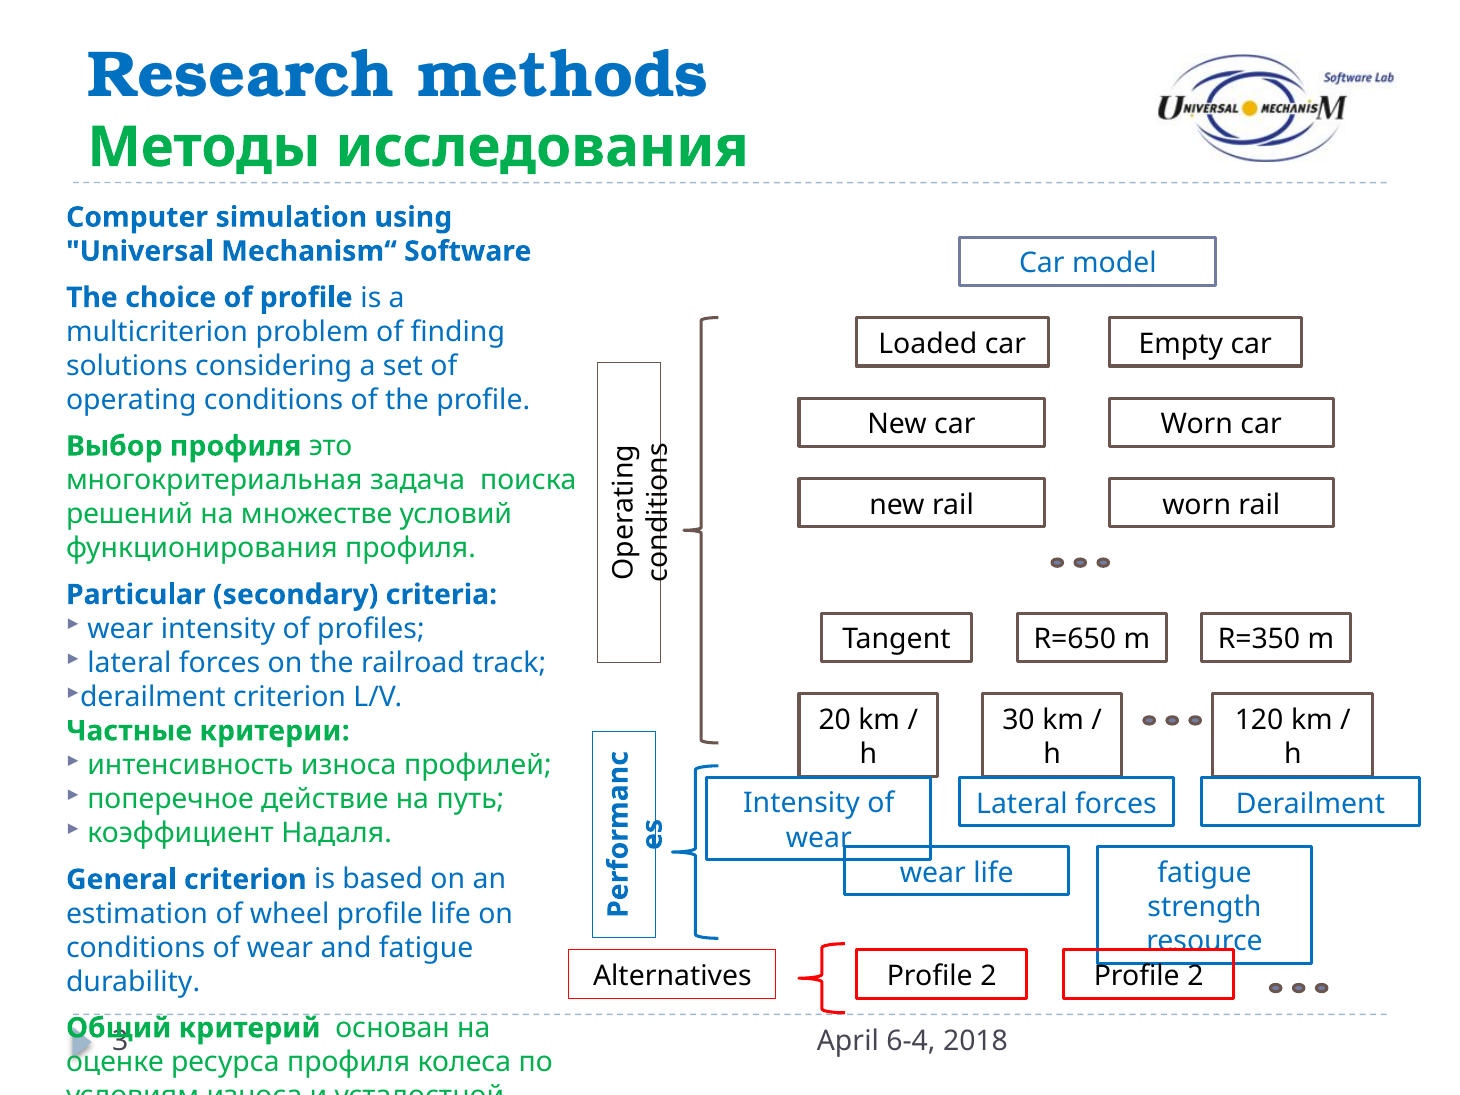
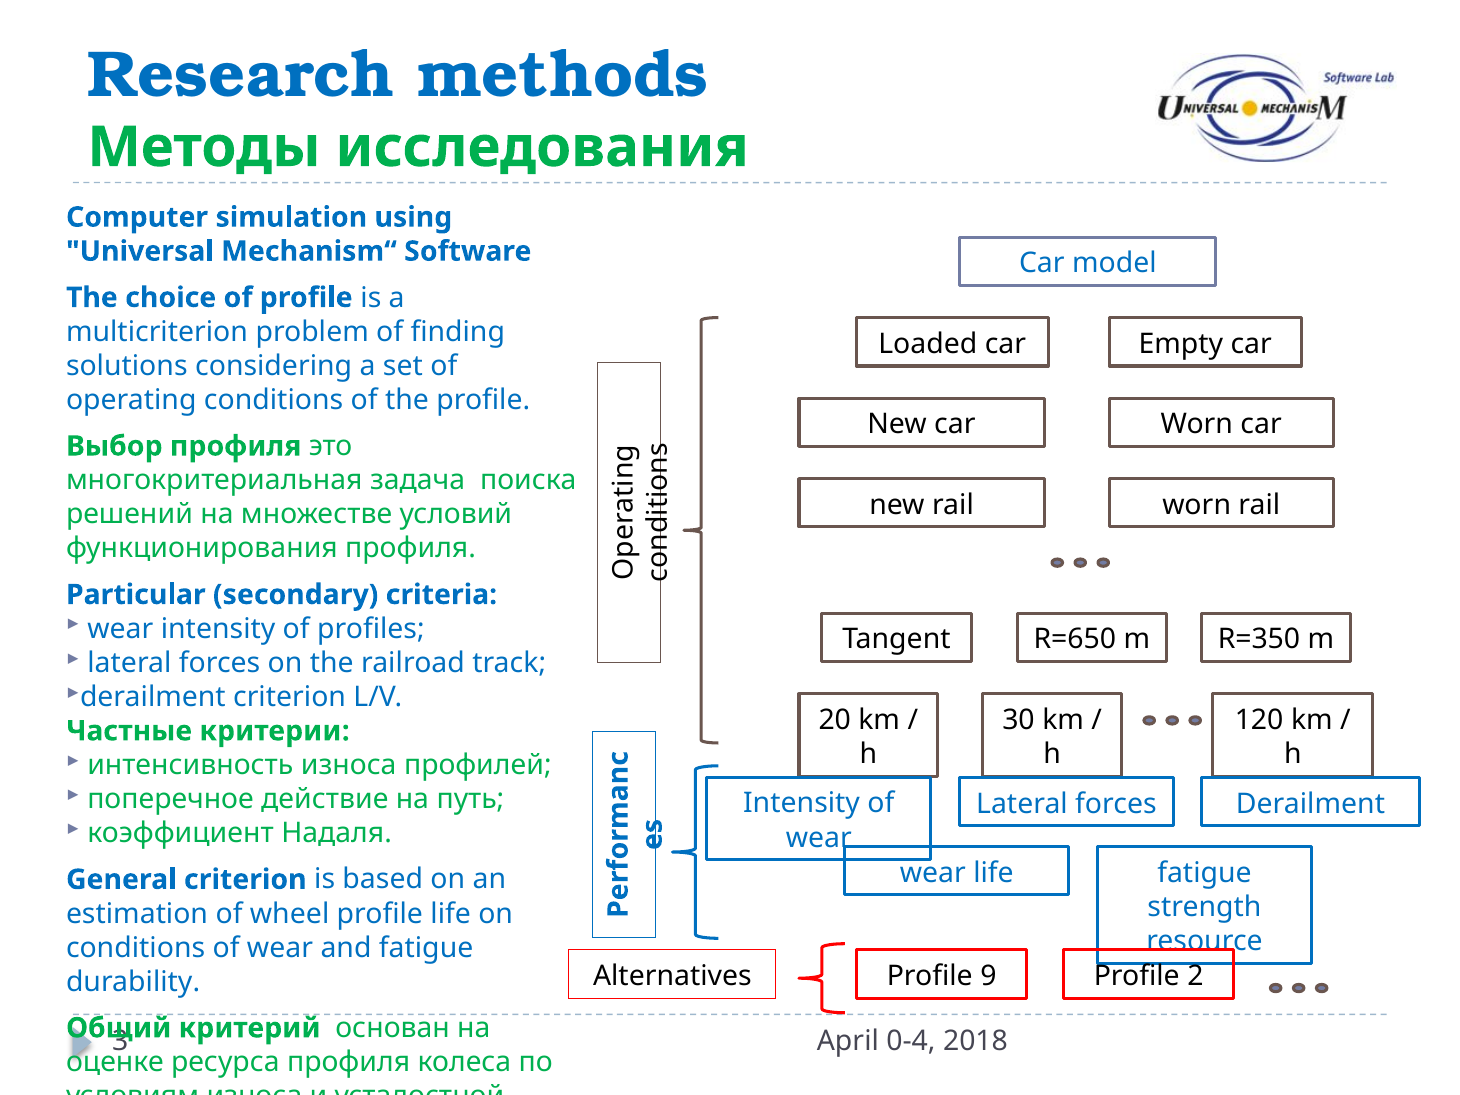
2 at (988, 976): 2 -> 9
6-4: 6-4 -> 0-4
